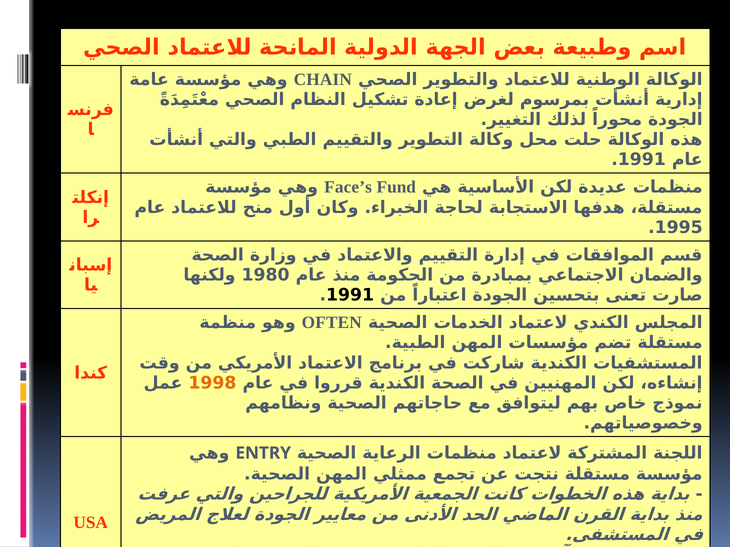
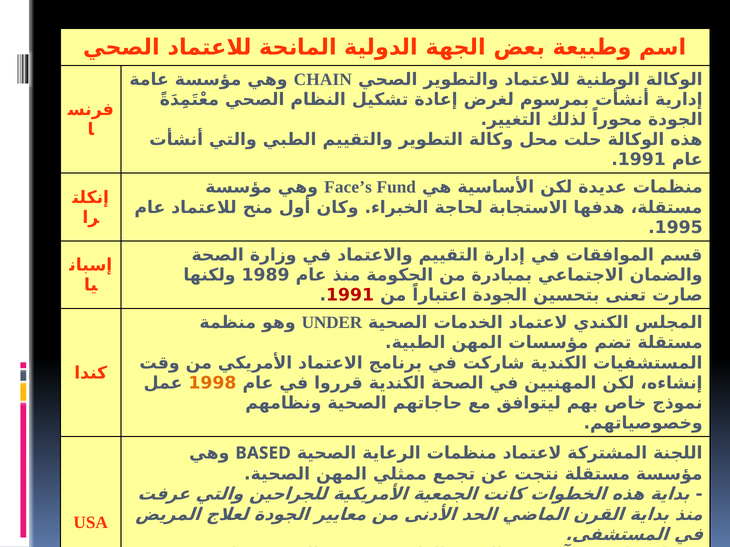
1980 at (266, 275): 1980 -> 1989
1991 at (350, 295) colour: black -> red
OFTEN: OFTEN -> UNDER
ENTRY: ENTRY -> BASED
